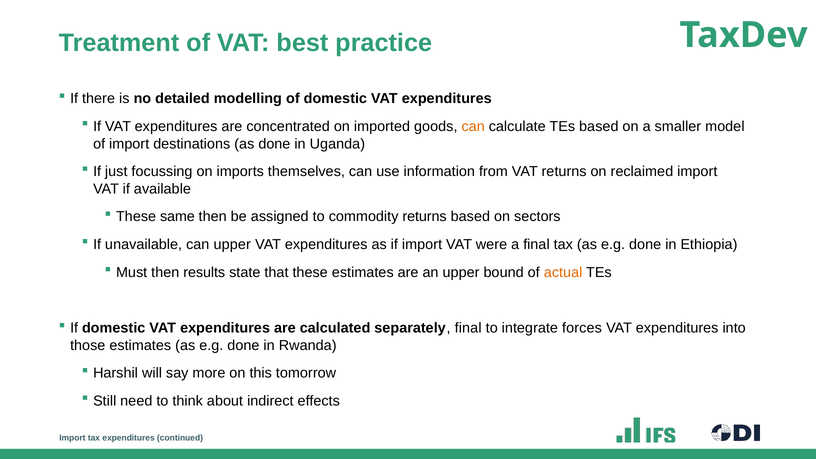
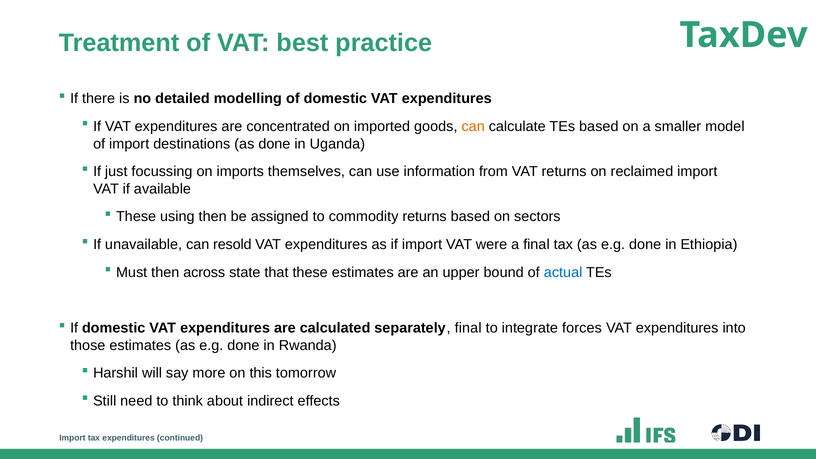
same: same -> using
can upper: upper -> resold
results: results -> across
actual colour: orange -> blue
